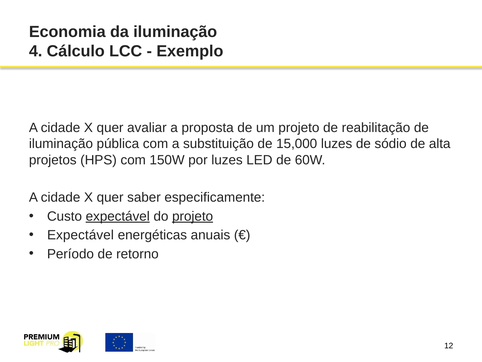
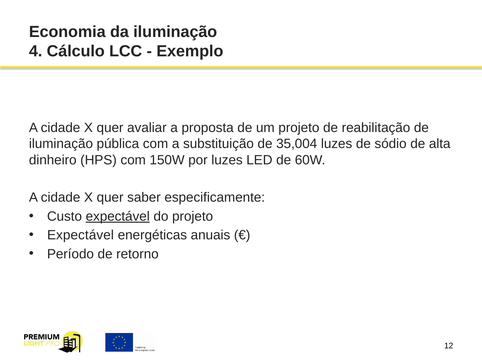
15,000: 15,000 -> 35,004
projetos: projetos -> dinheiro
projeto at (193, 216) underline: present -> none
